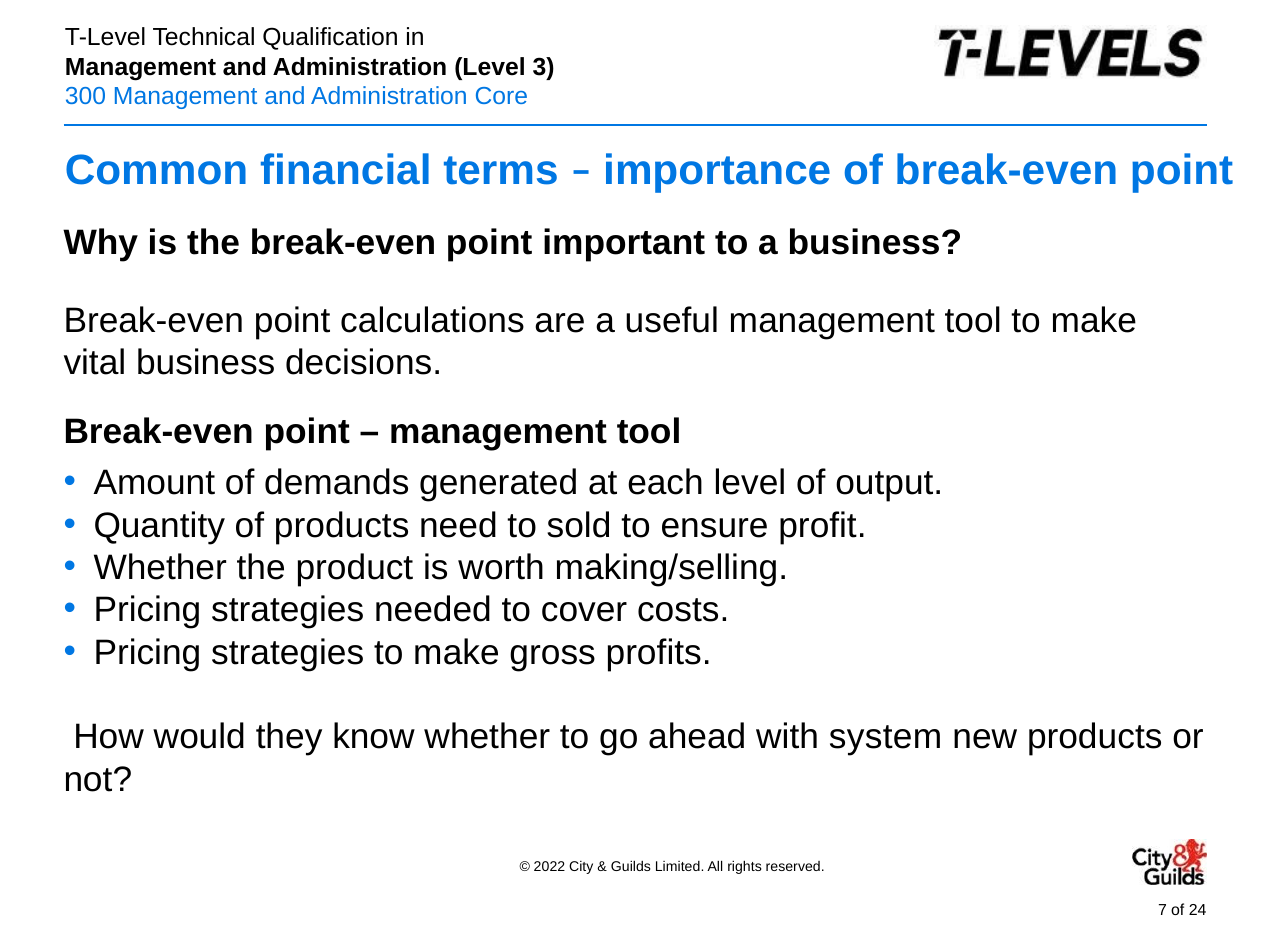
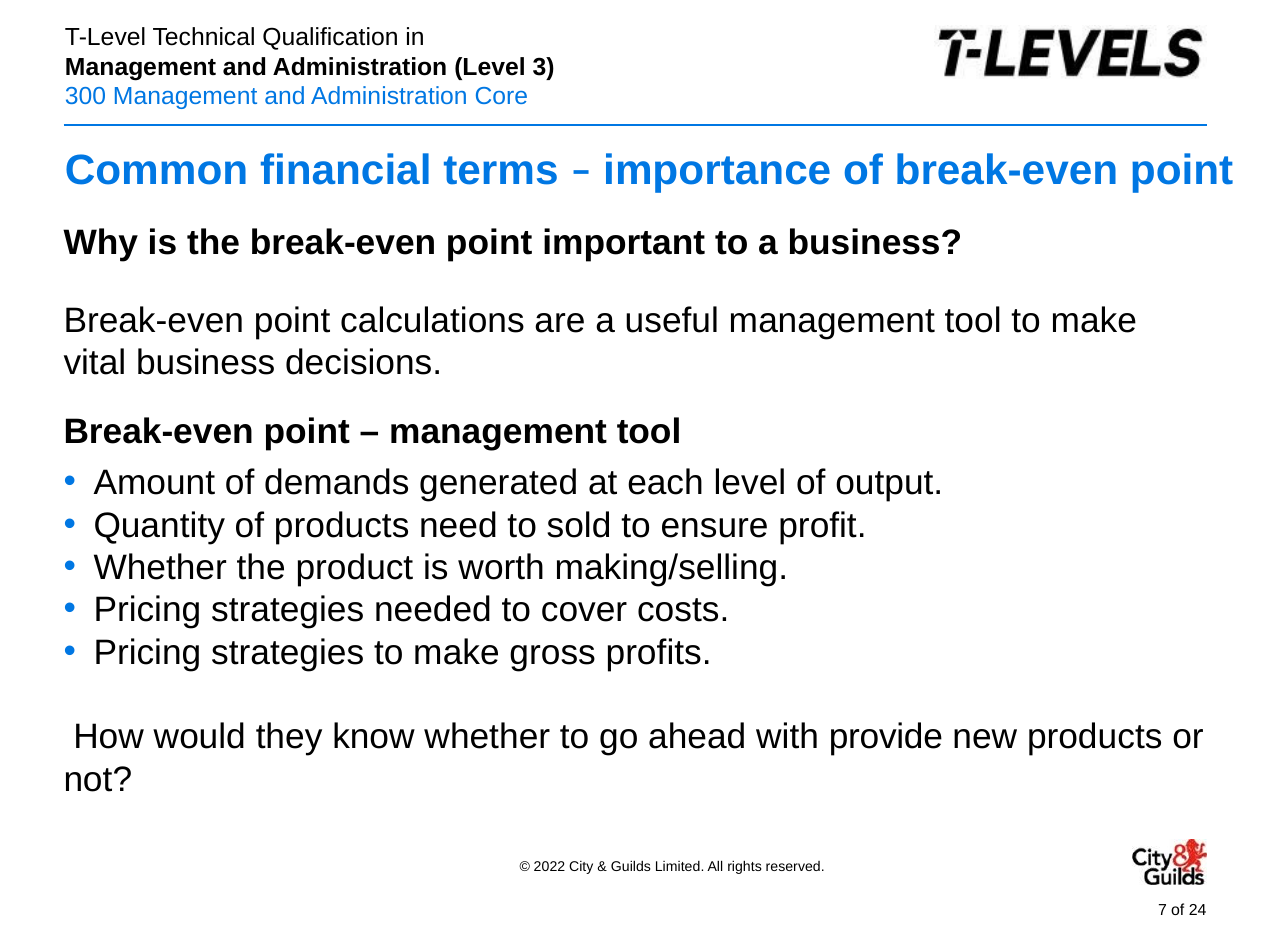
system: system -> provide
